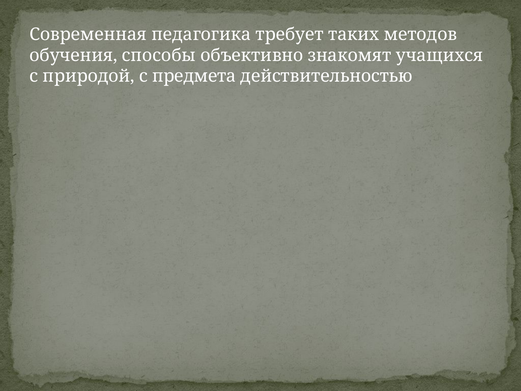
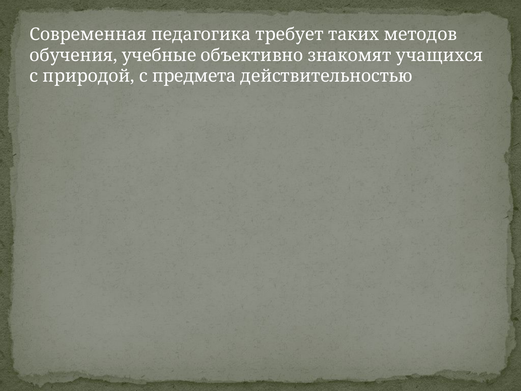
способы: способы -> учебные
